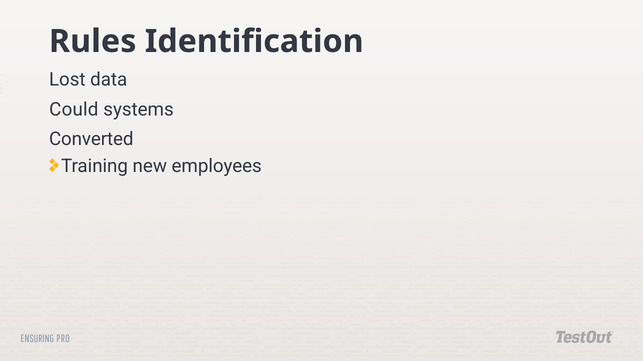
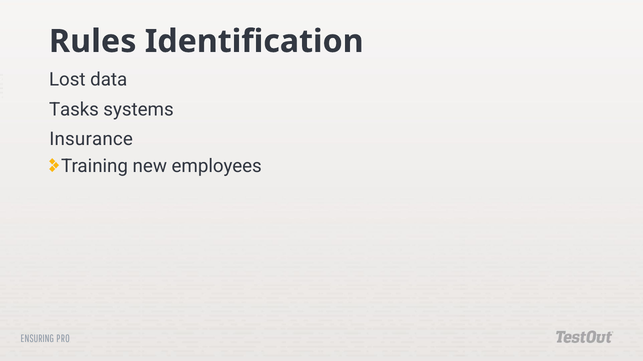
Could: Could -> Tasks
Converted: Converted -> Insurance
